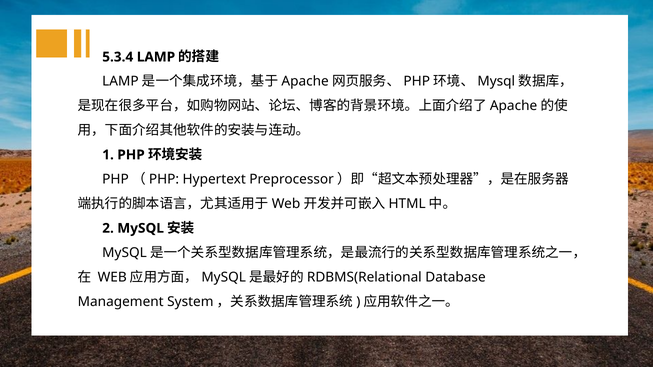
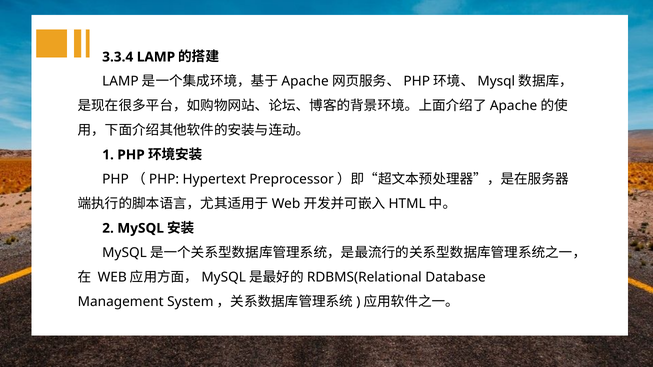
5.3.4: 5.3.4 -> 3.3.4
